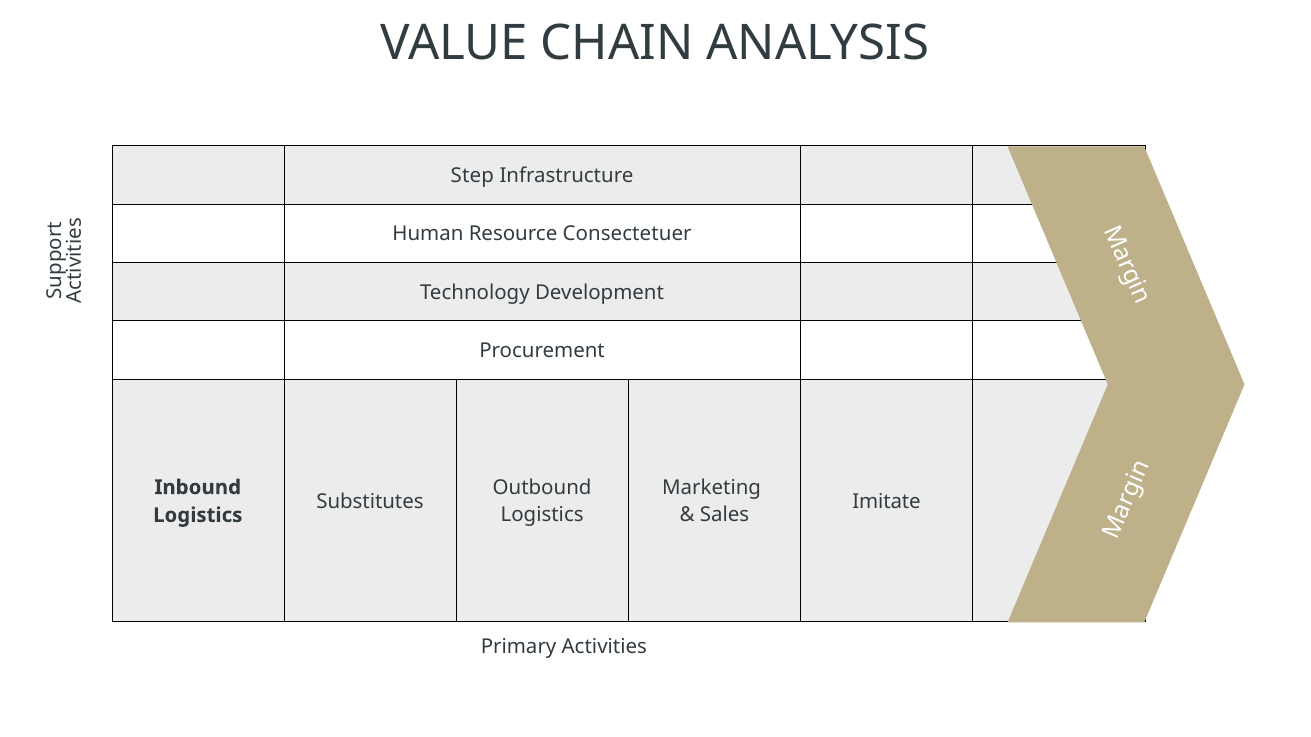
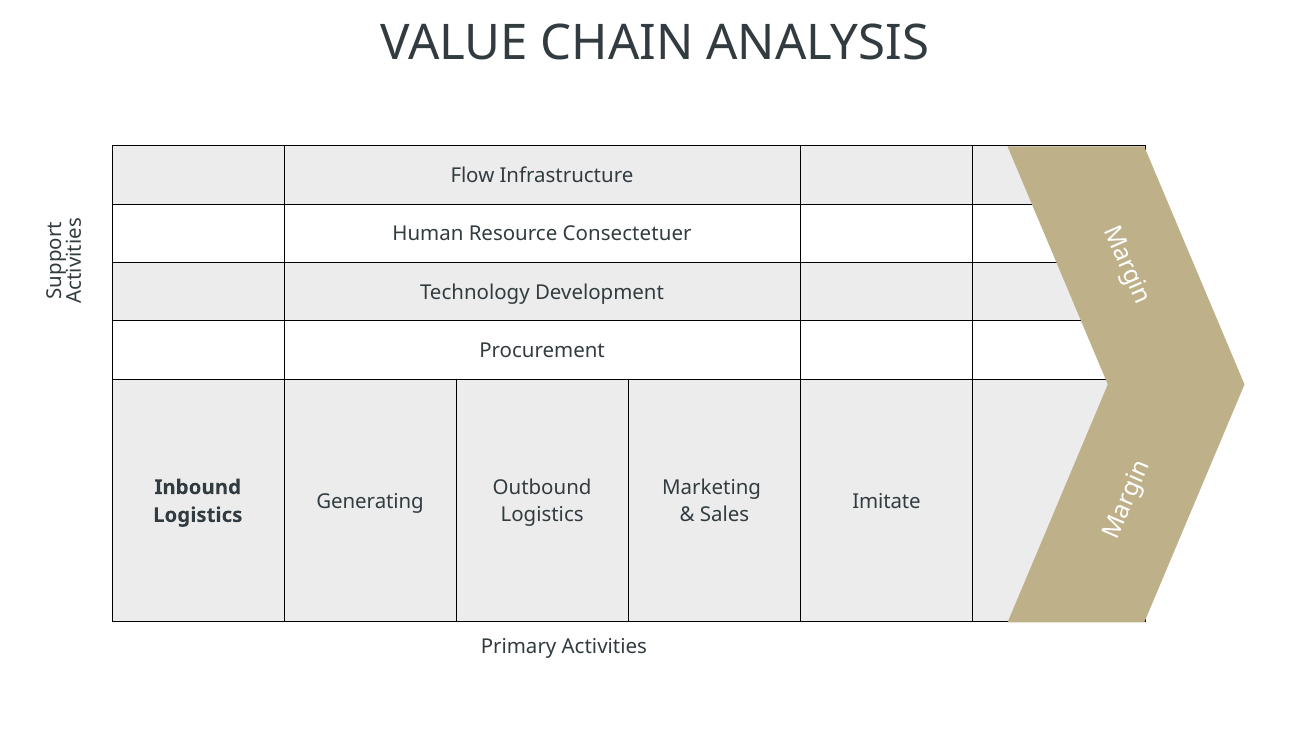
Step: Step -> Flow
Substitutes: Substitutes -> Generating
